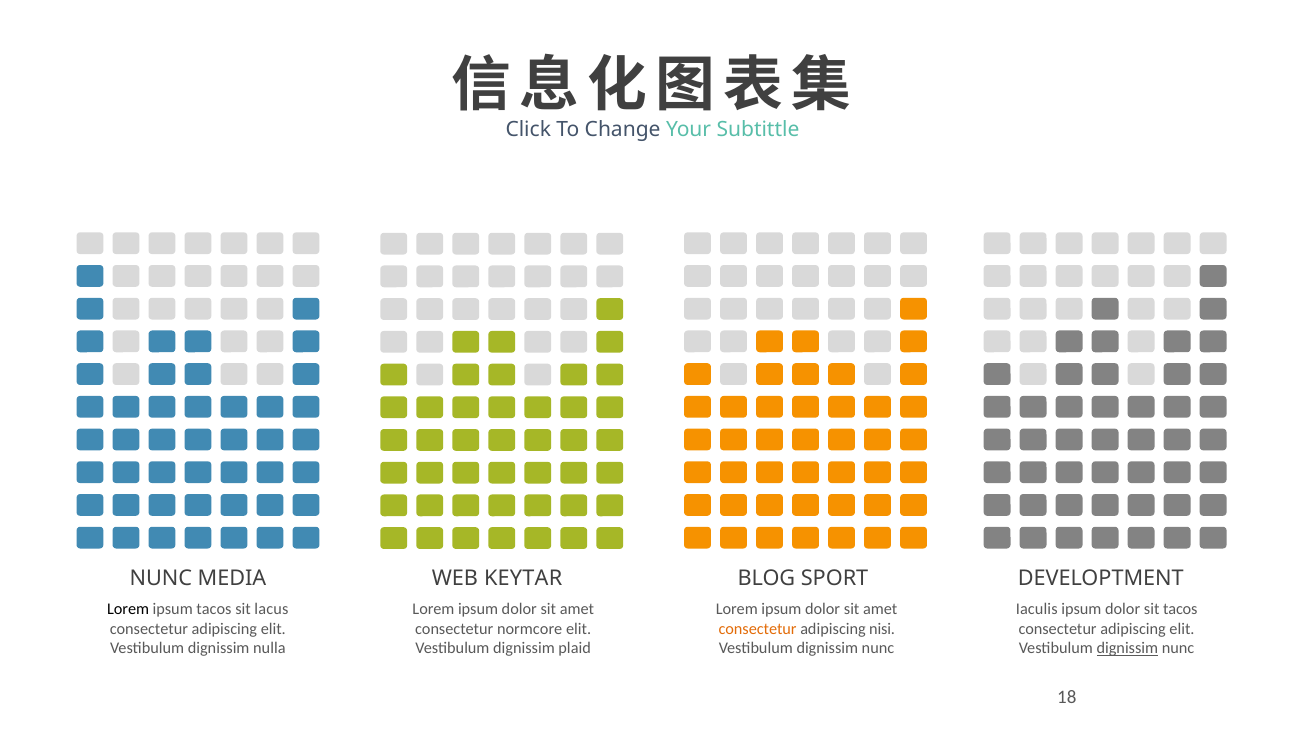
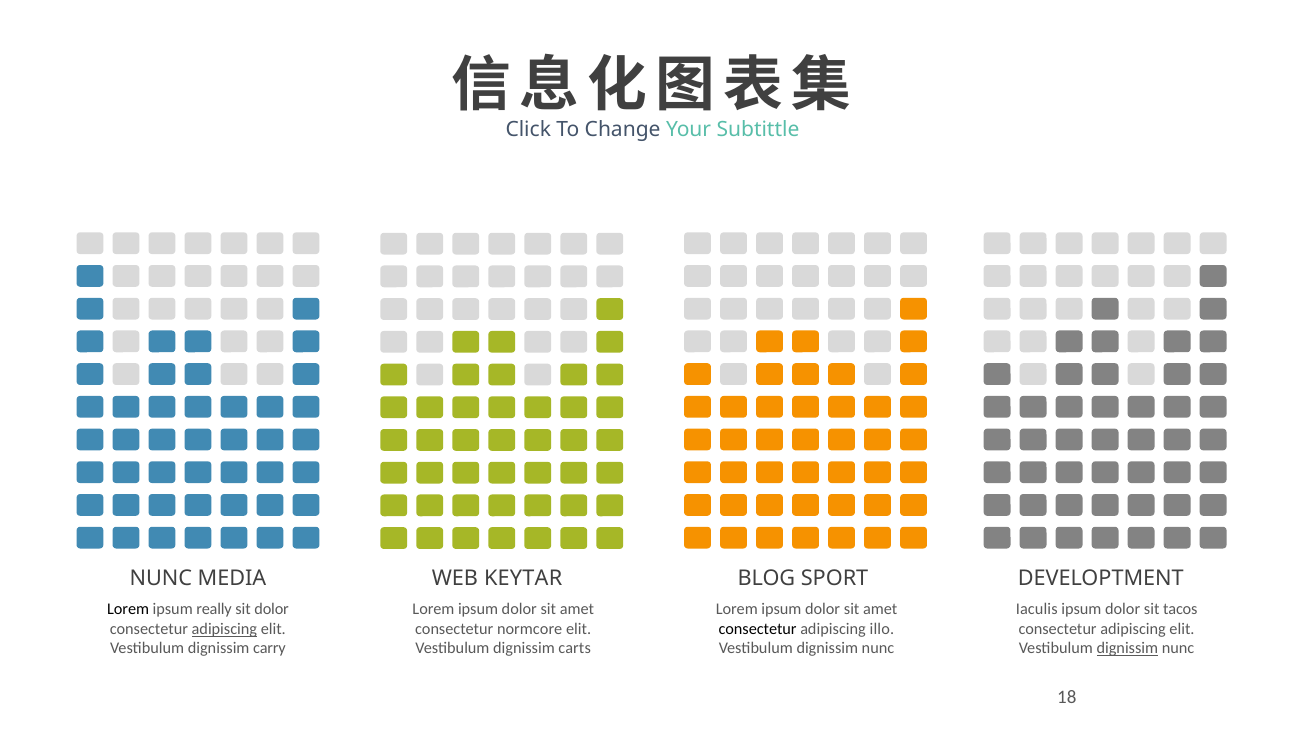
ipsum tacos: tacos -> really
sit lacus: lacus -> dolor
adipiscing at (224, 629) underline: none -> present
consectetur at (758, 629) colour: orange -> black
nisi: nisi -> illo
nulla: nulla -> carry
plaid: plaid -> carts
